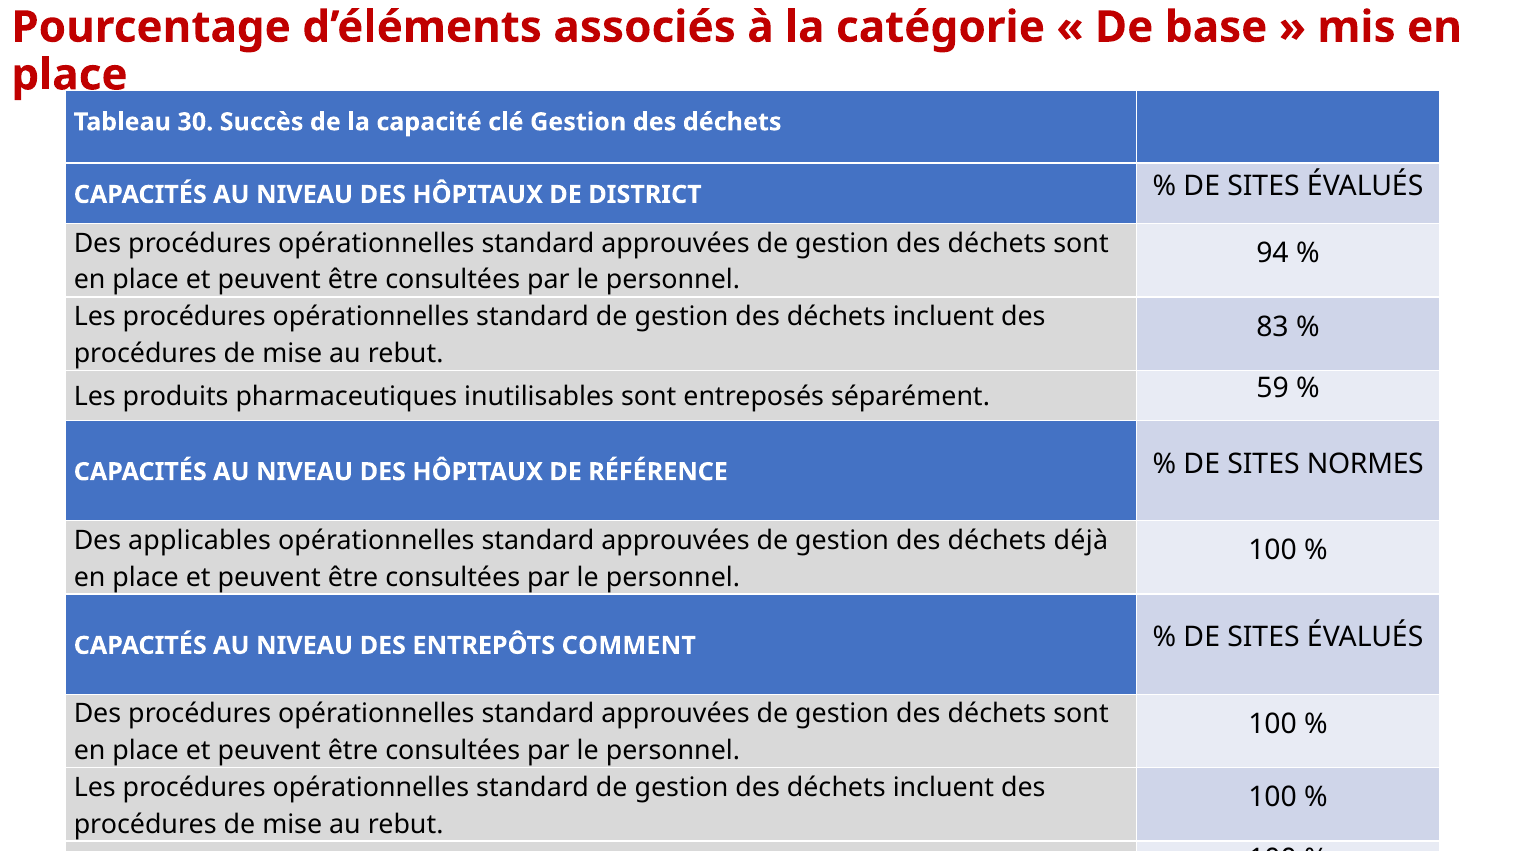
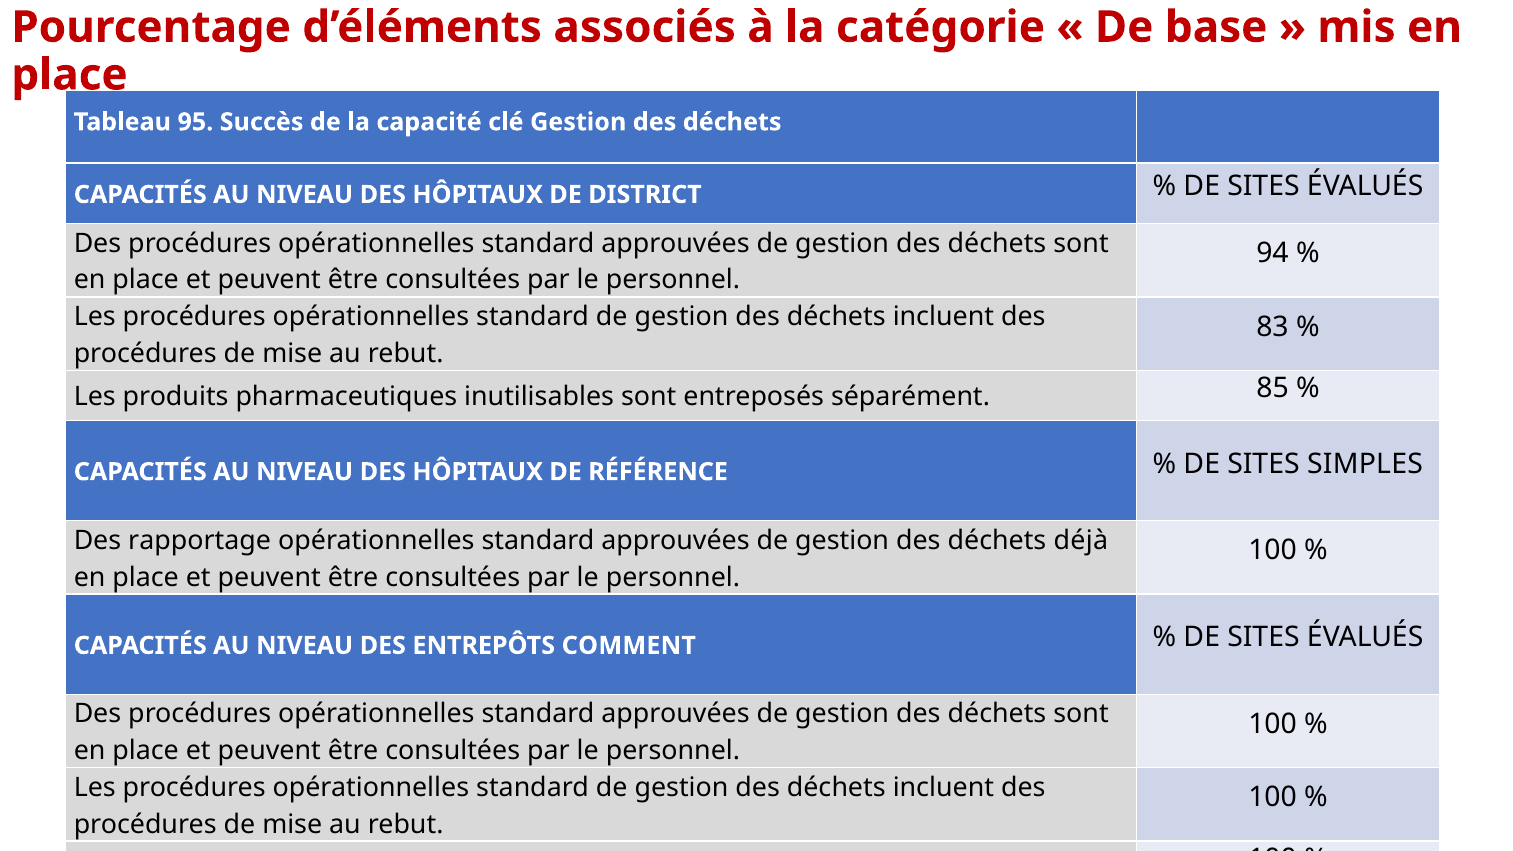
Tableau 30: 30 -> 95
59: 59 -> 85
NORMES: NORMES -> SIMPLES
applicables: applicables -> rapportage
